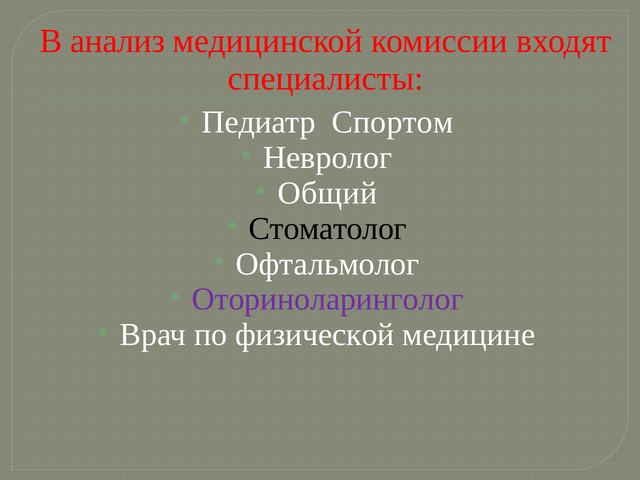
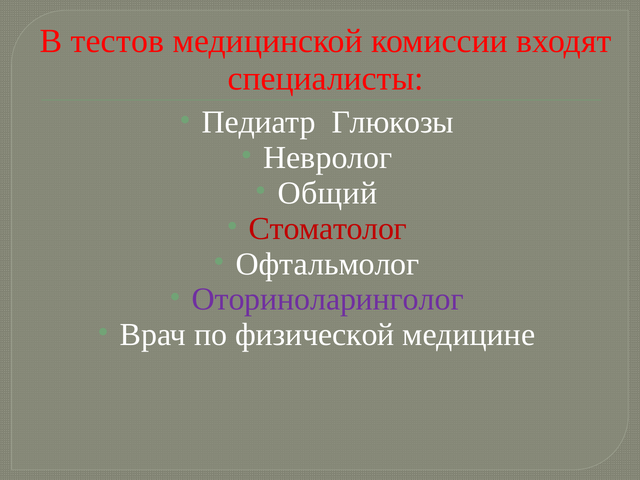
анализ: анализ -> тестов
Спортом: Спортом -> Глюкозы
Стоматолог colour: black -> red
